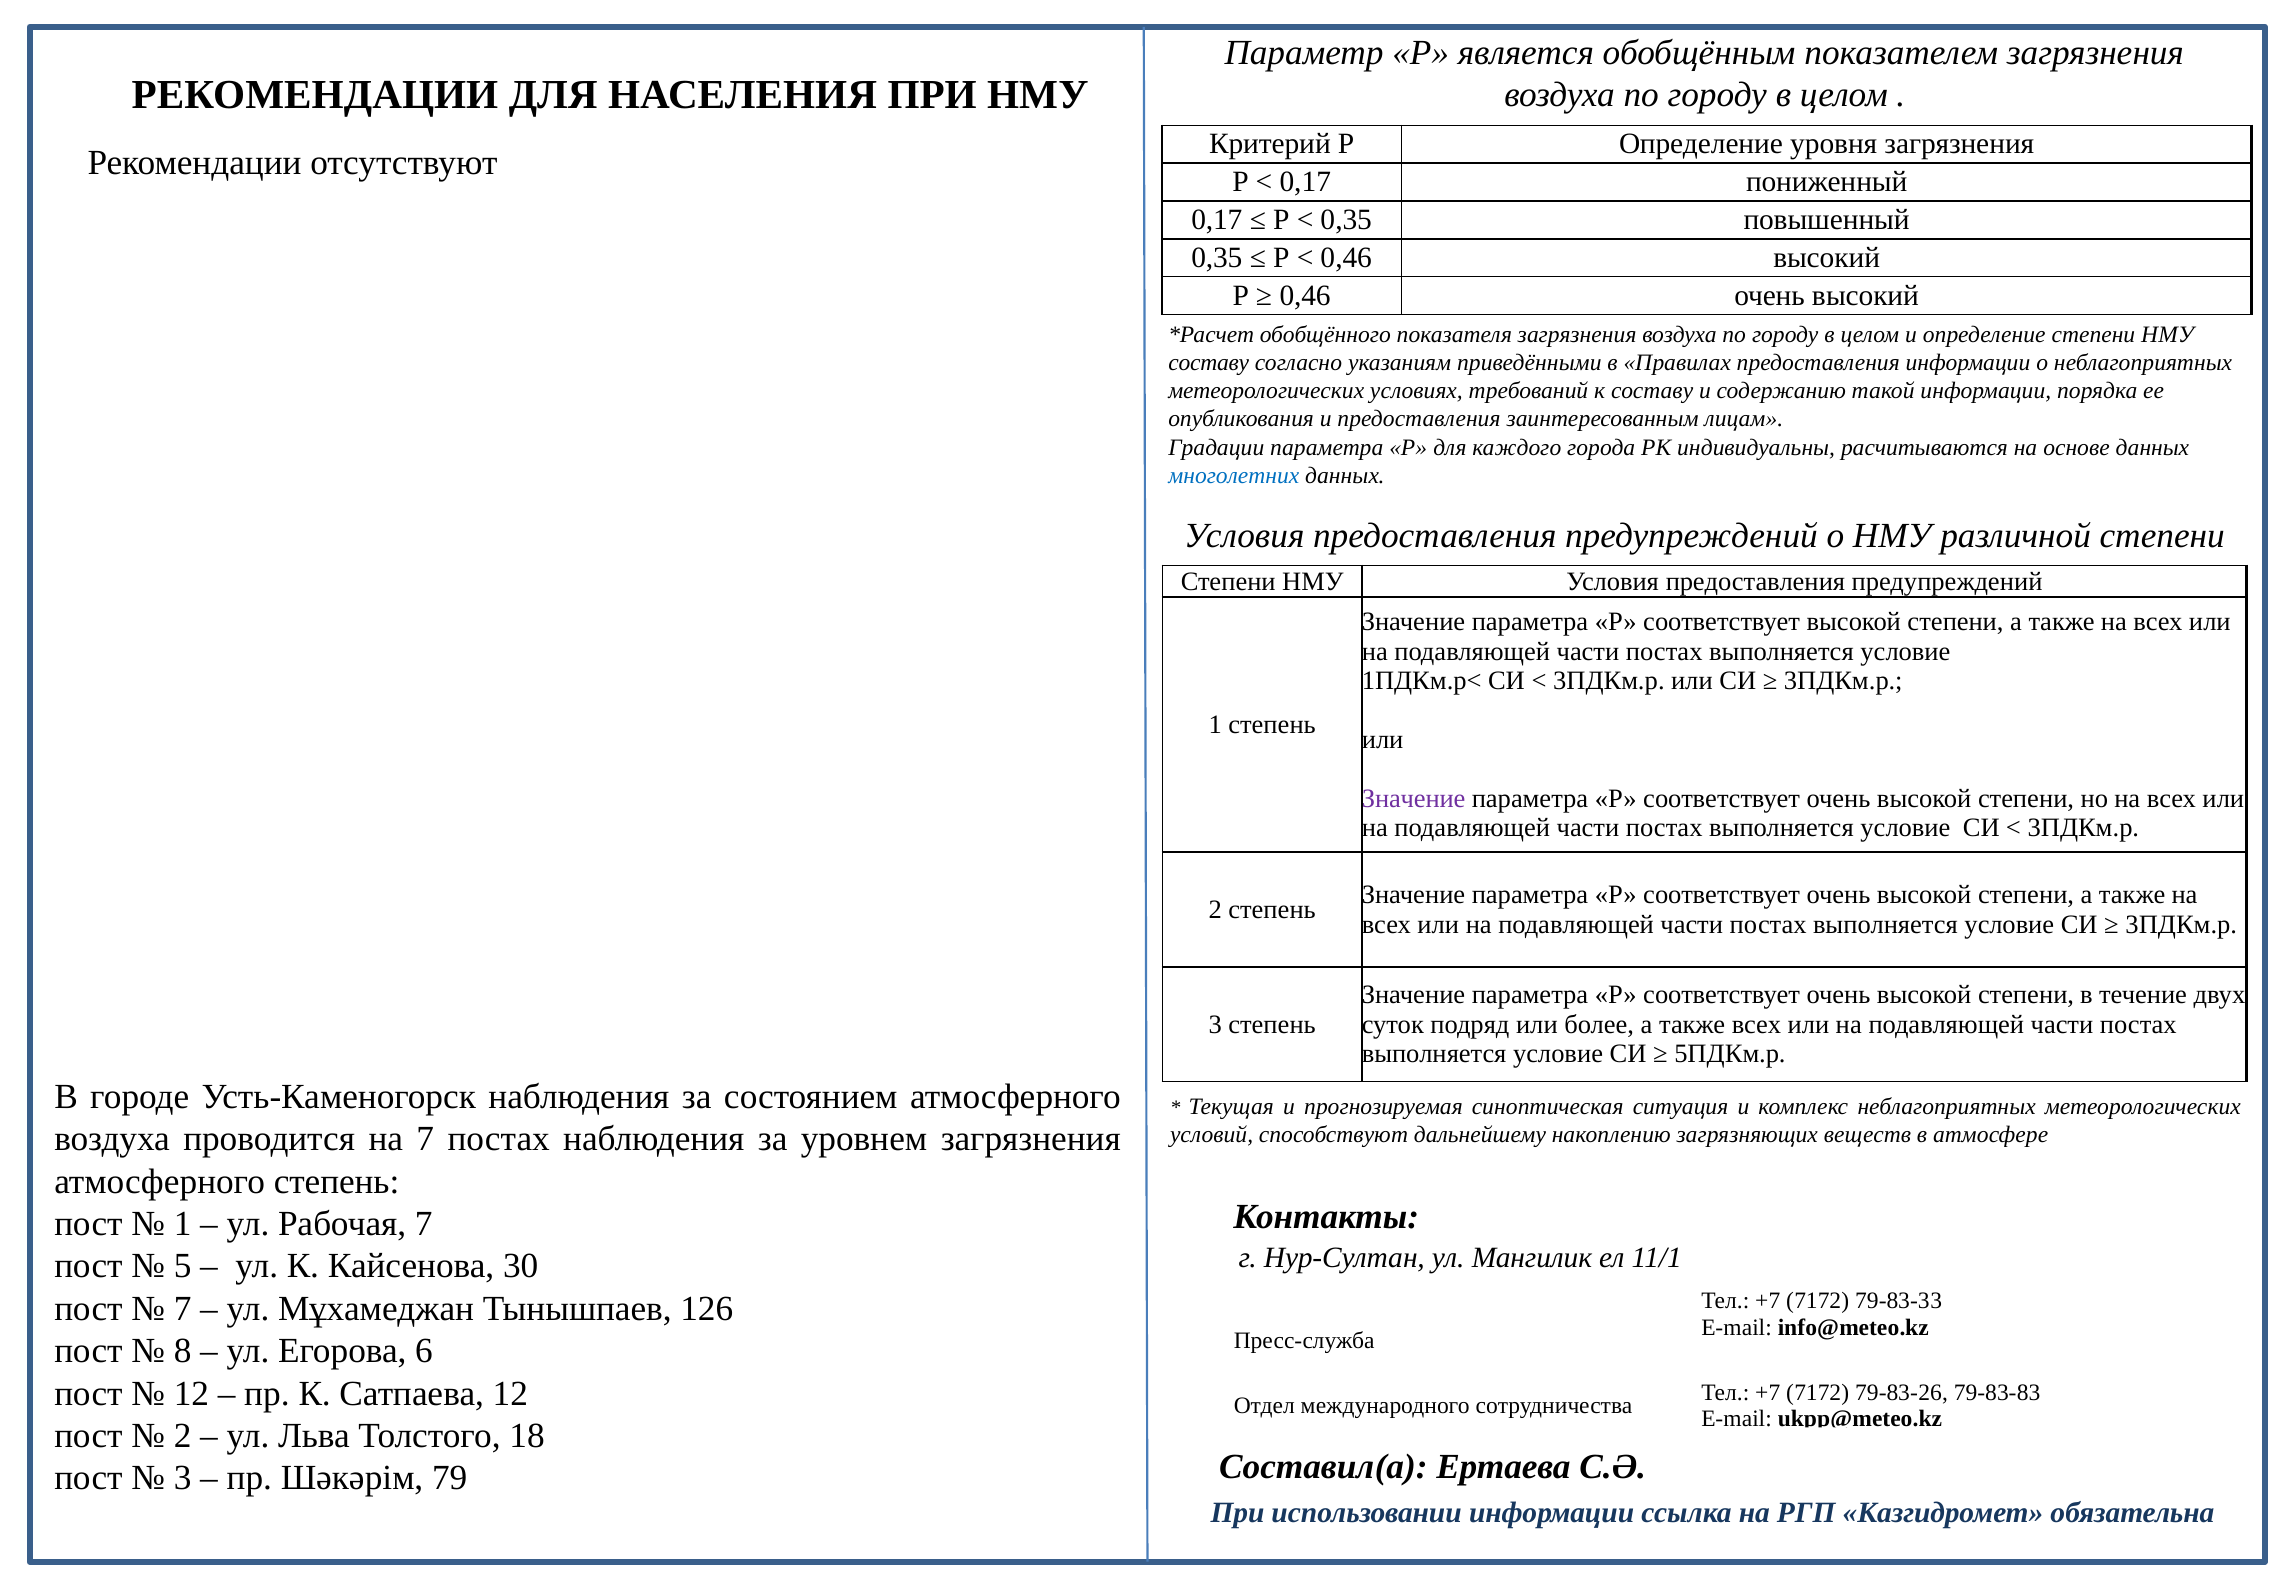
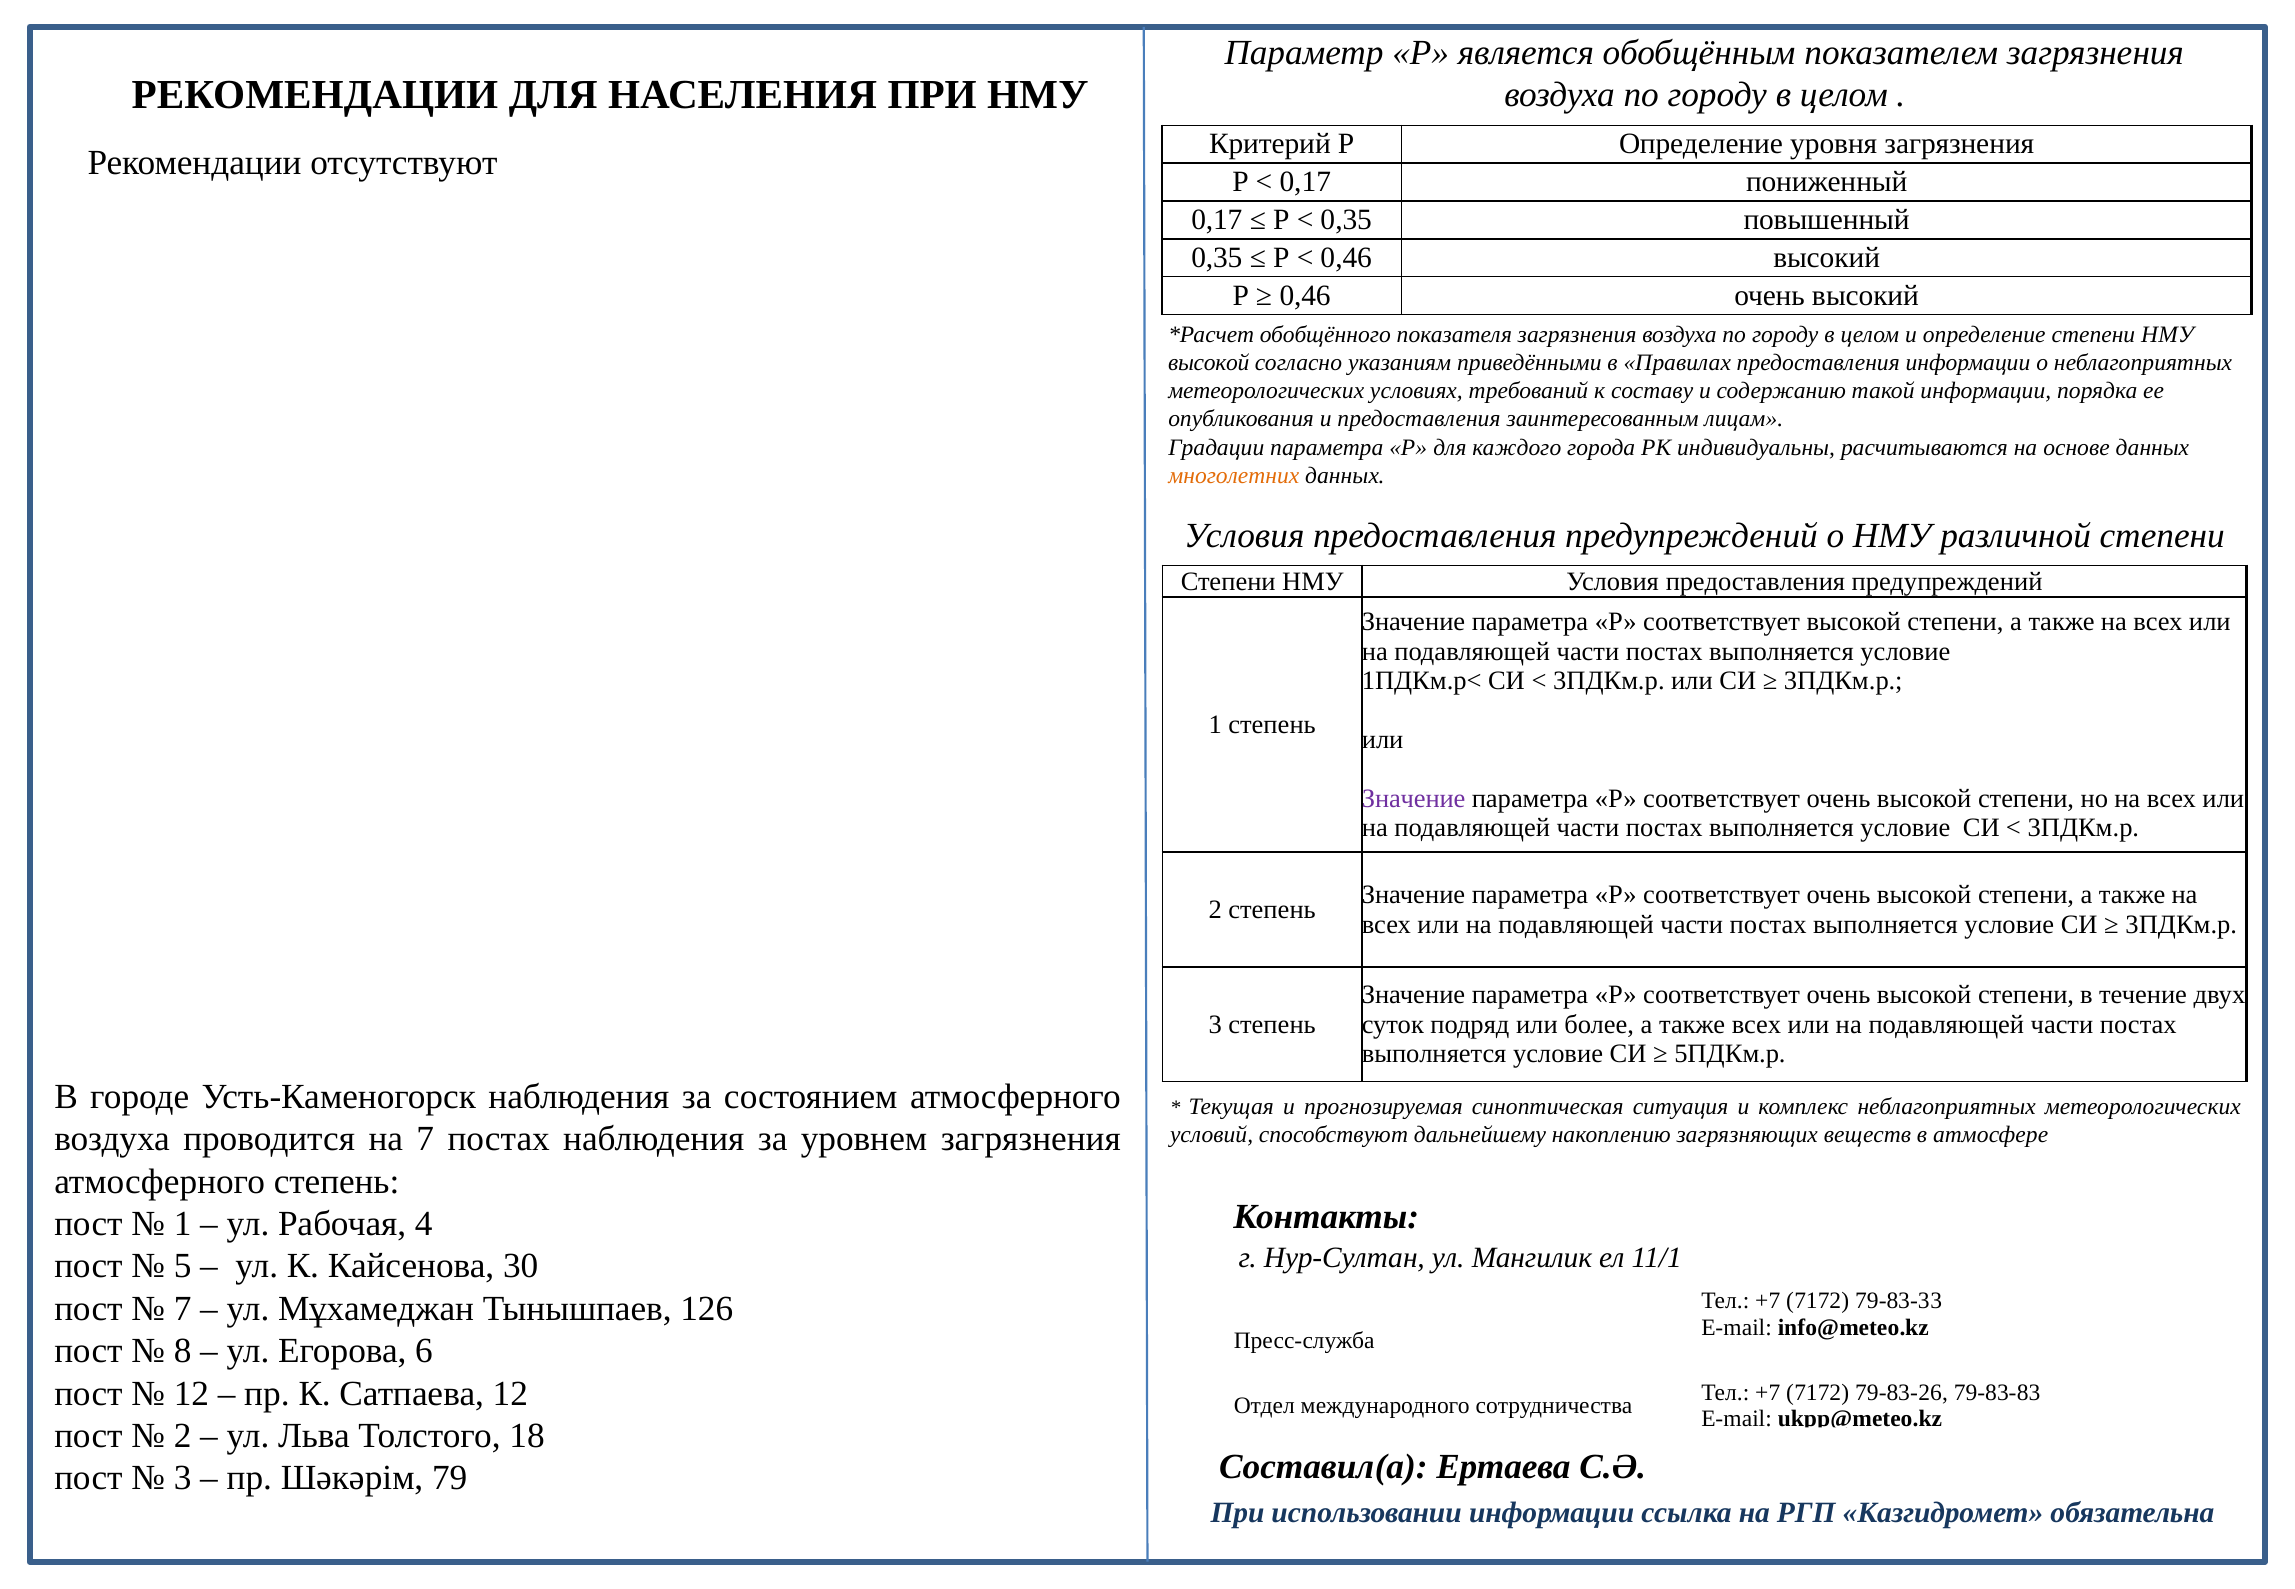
составу at (1209, 363): составу -> высокой
многолетних colour: blue -> orange
Рабочая 7: 7 -> 4
